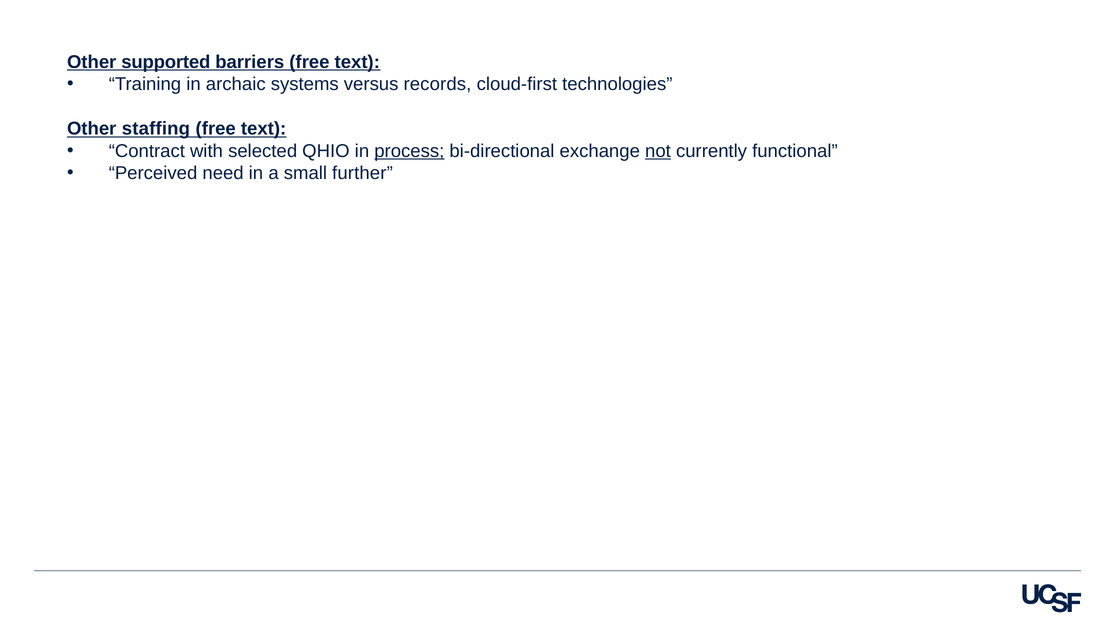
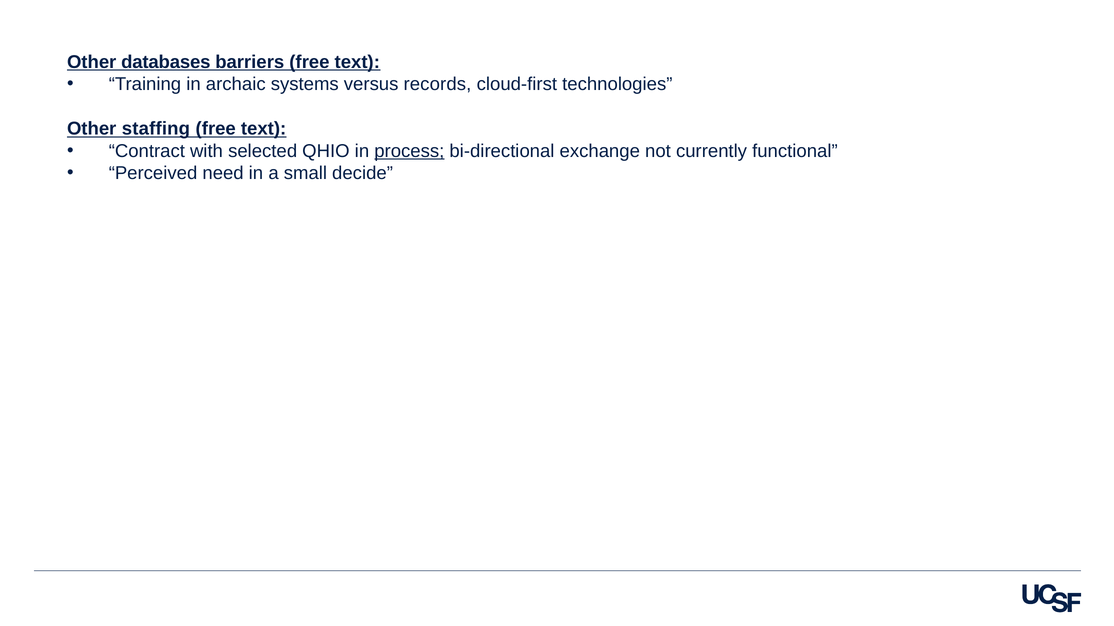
supported: supported -> databases
not underline: present -> none
further: further -> decide
